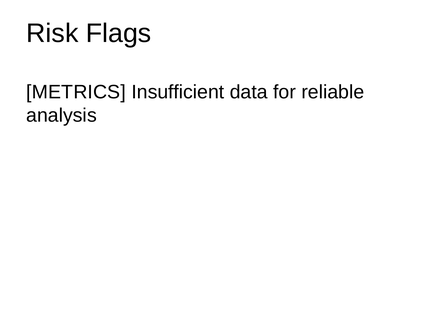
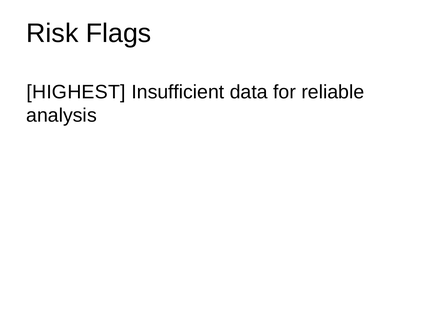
METRICS: METRICS -> HIGHEST
